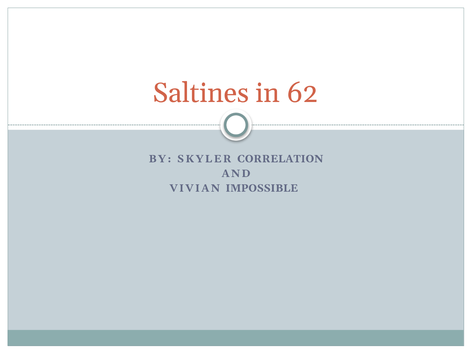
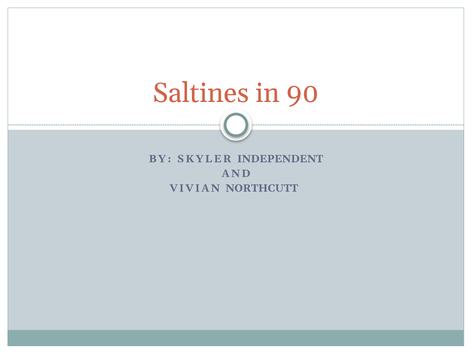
62: 62 -> 90
CORRELATION: CORRELATION -> INDEPENDENT
IMPOSSIBLE: IMPOSSIBLE -> NORTHCUTT
